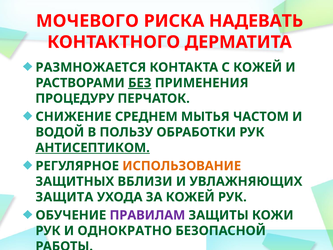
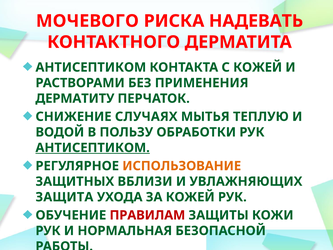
РАЗМНОЖАЕТСЯ at (91, 67): РАЗМНОЖАЕТСЯ -> АНТИСЕПТИКОМ
БЕЗ underline: present -> none
ПРОЦЕДУРУ: ПРОЦЕДУРУ -> ДЕРМАТИТУ
СРЕДНЕМ: СРЕДНЕМ -> СЛУЧАЯХ
ЧАСТОМ: ЧАСТОМ -> ТЕПЛУЮ
ПРАВИЛАМ colour: purple -> red
ОДНОКРАТНО: ОДНОКРАТНО -> НОРМАЛЬНАЯ
